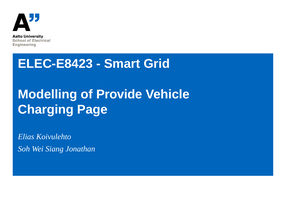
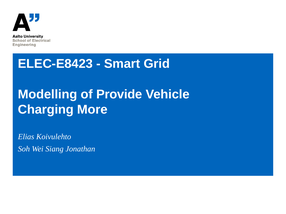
Page: Page -> More
